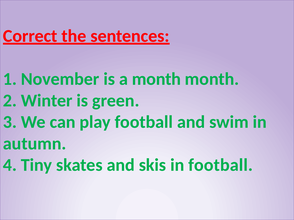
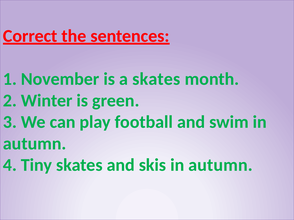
a month: month -> skates
skis in football: football -> autumn
